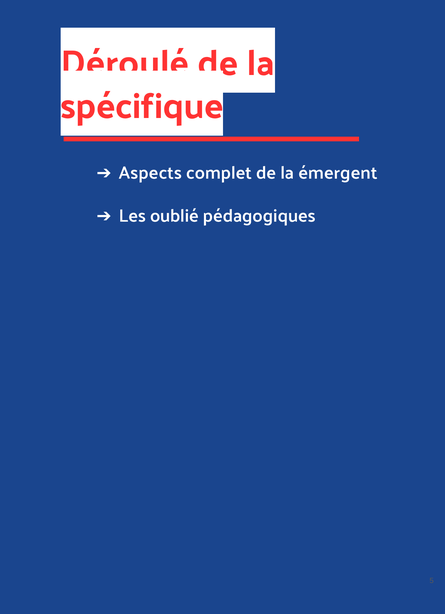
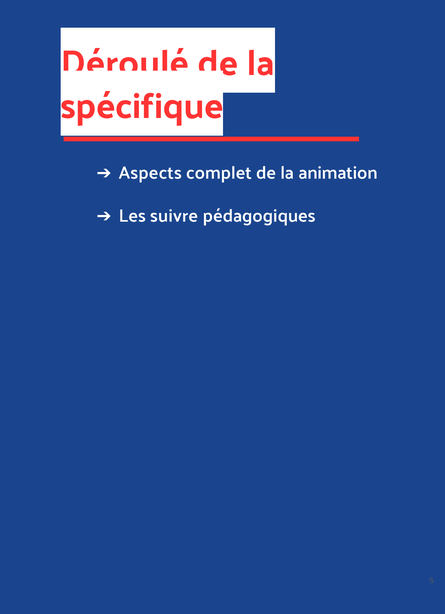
émergent: émergent -> animation
oublié: oublié -> suivre
